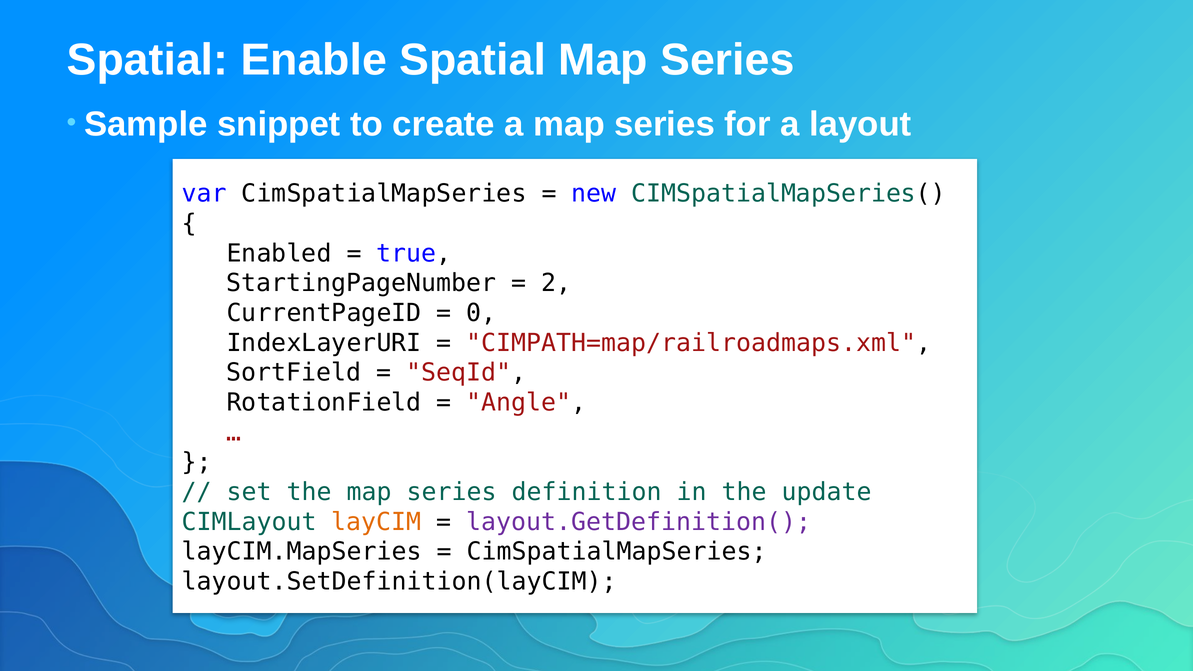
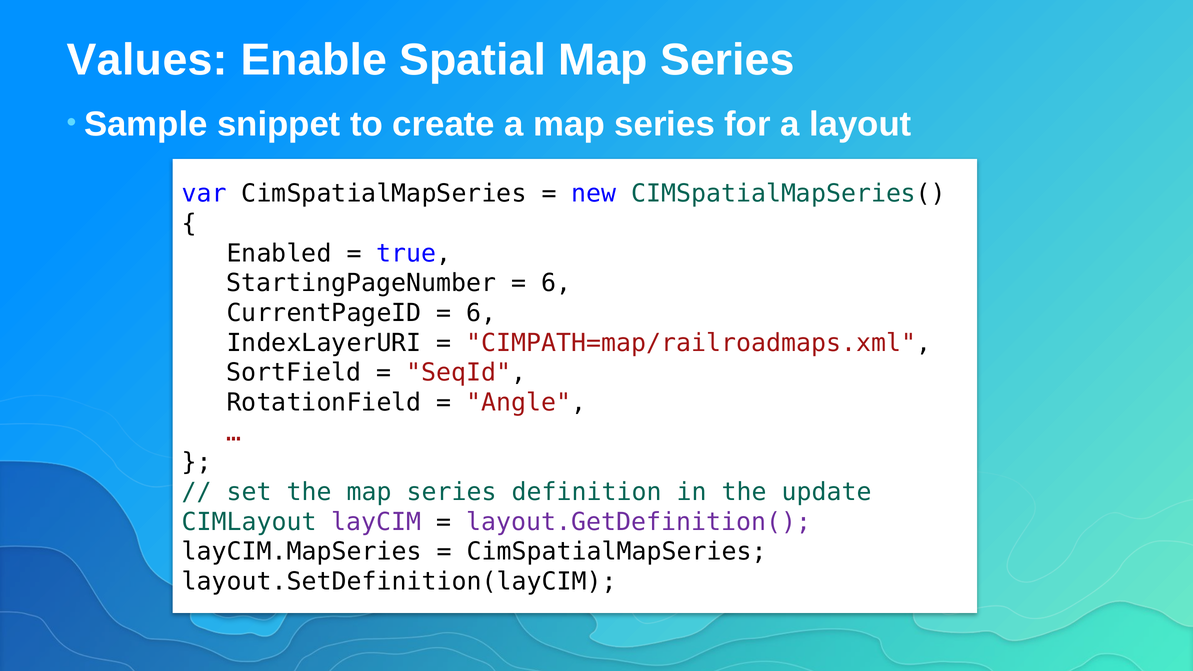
Spatial at (148, 60): Spatial -> Values
2 at (556, 283): 2 -> 6
0 at (481, 313): 0 -> 6
layCIM colour: orange -> purple
